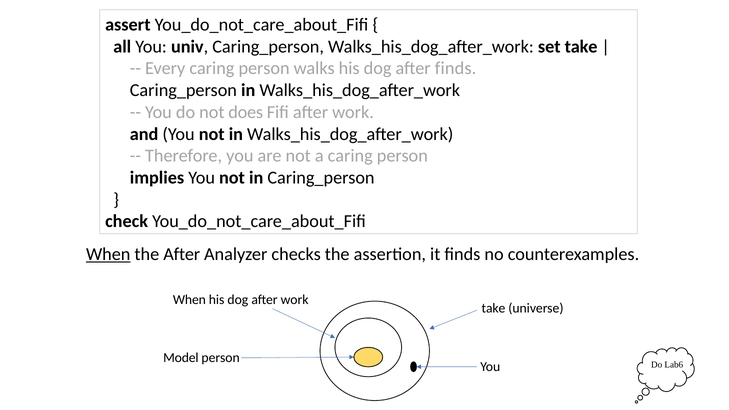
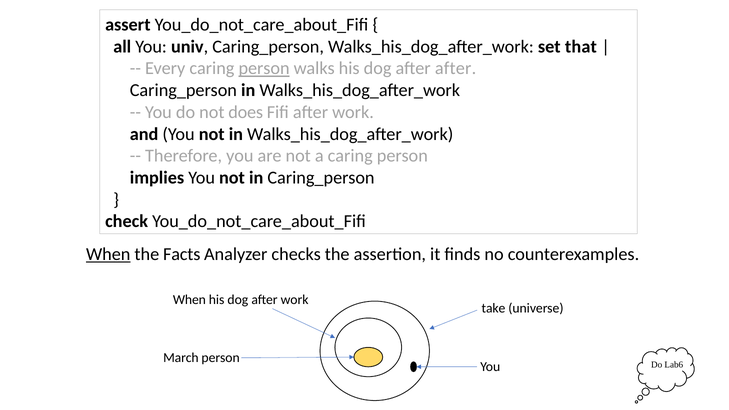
set take: take -> that
person at (264, 68) underline: none -> present
after finds: finds -> after
the After: After -> Facts
Model: Model -> March
